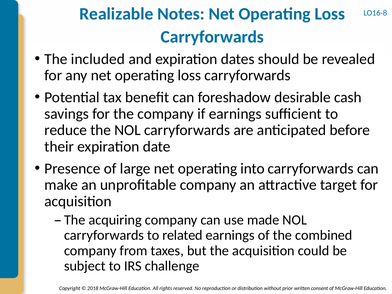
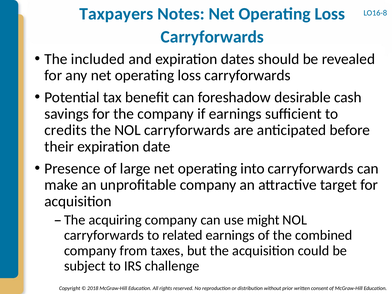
Realizable: Realizable -> Taxpayers
reduce: reduce -> credits
made: made -> might
